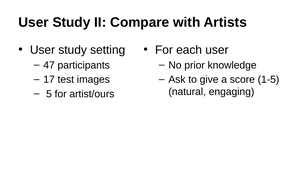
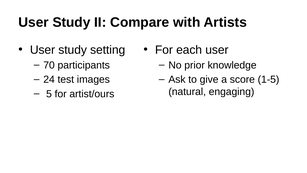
47: 47 -> 70
17: 17 -> 24
